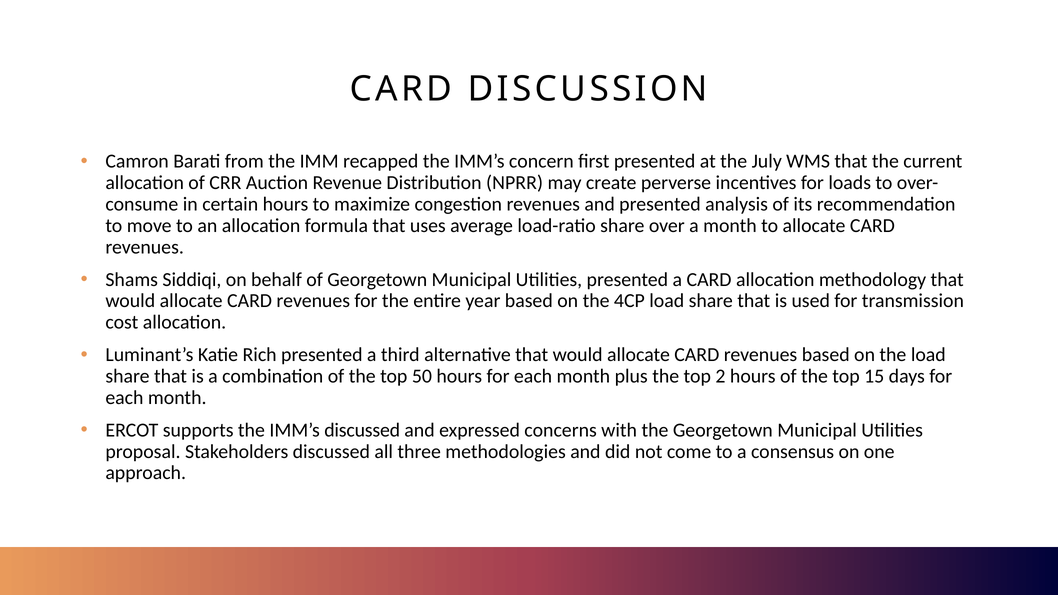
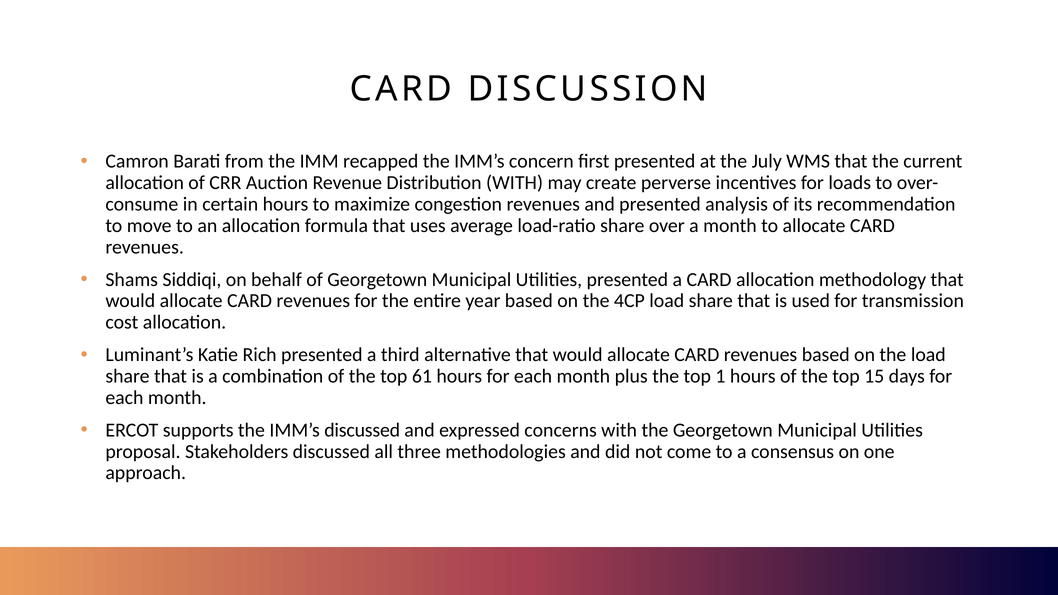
Distribution NPRR: NPRR -> WITH
50: 50 -> 61
2: 2 -> 1
